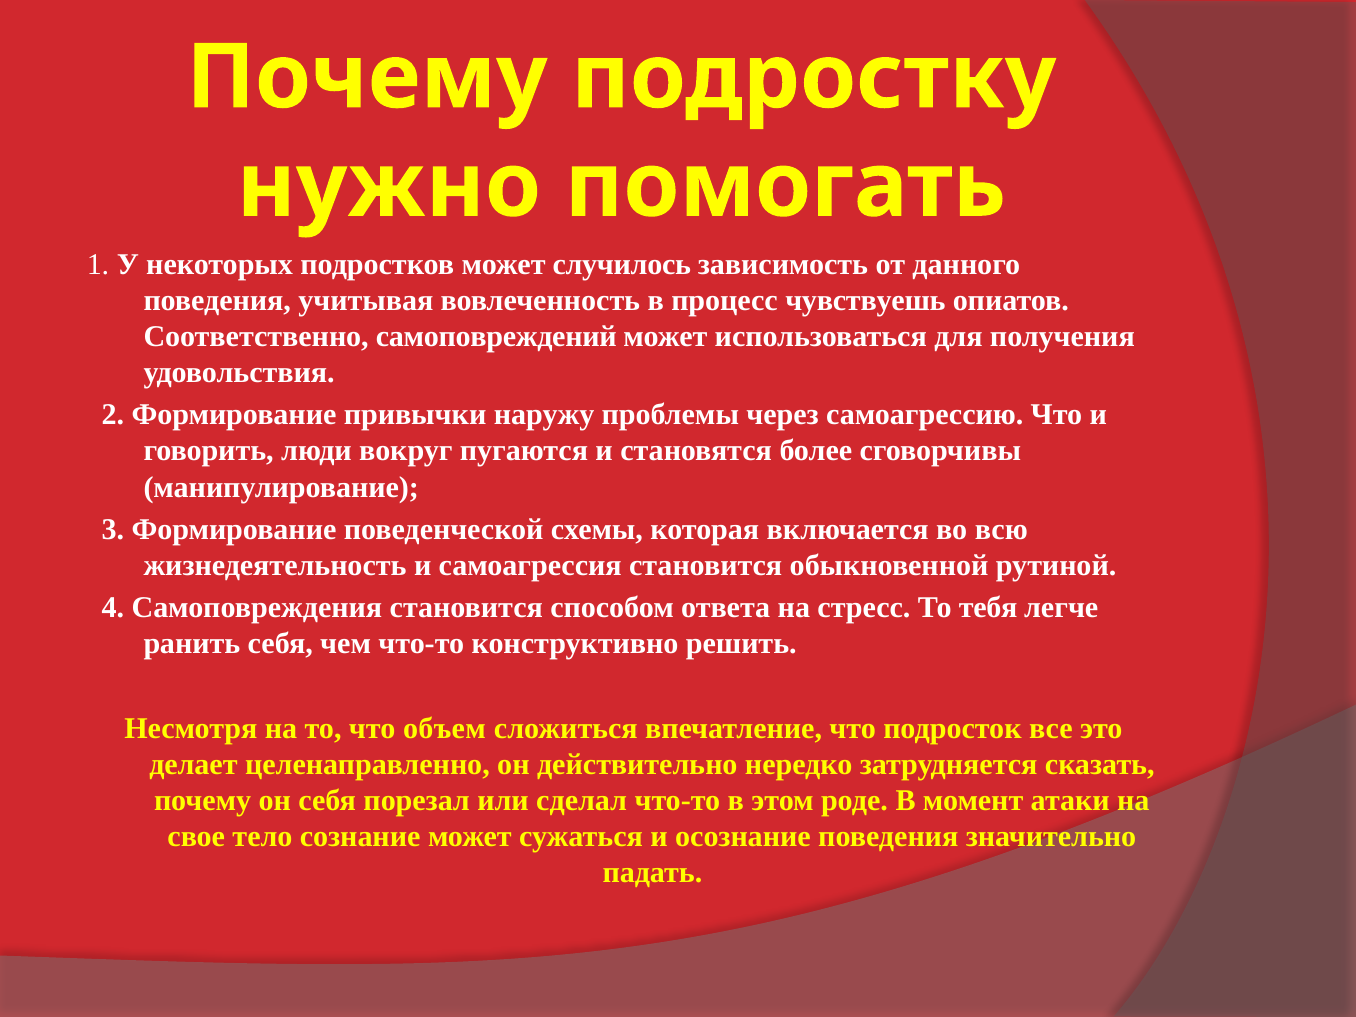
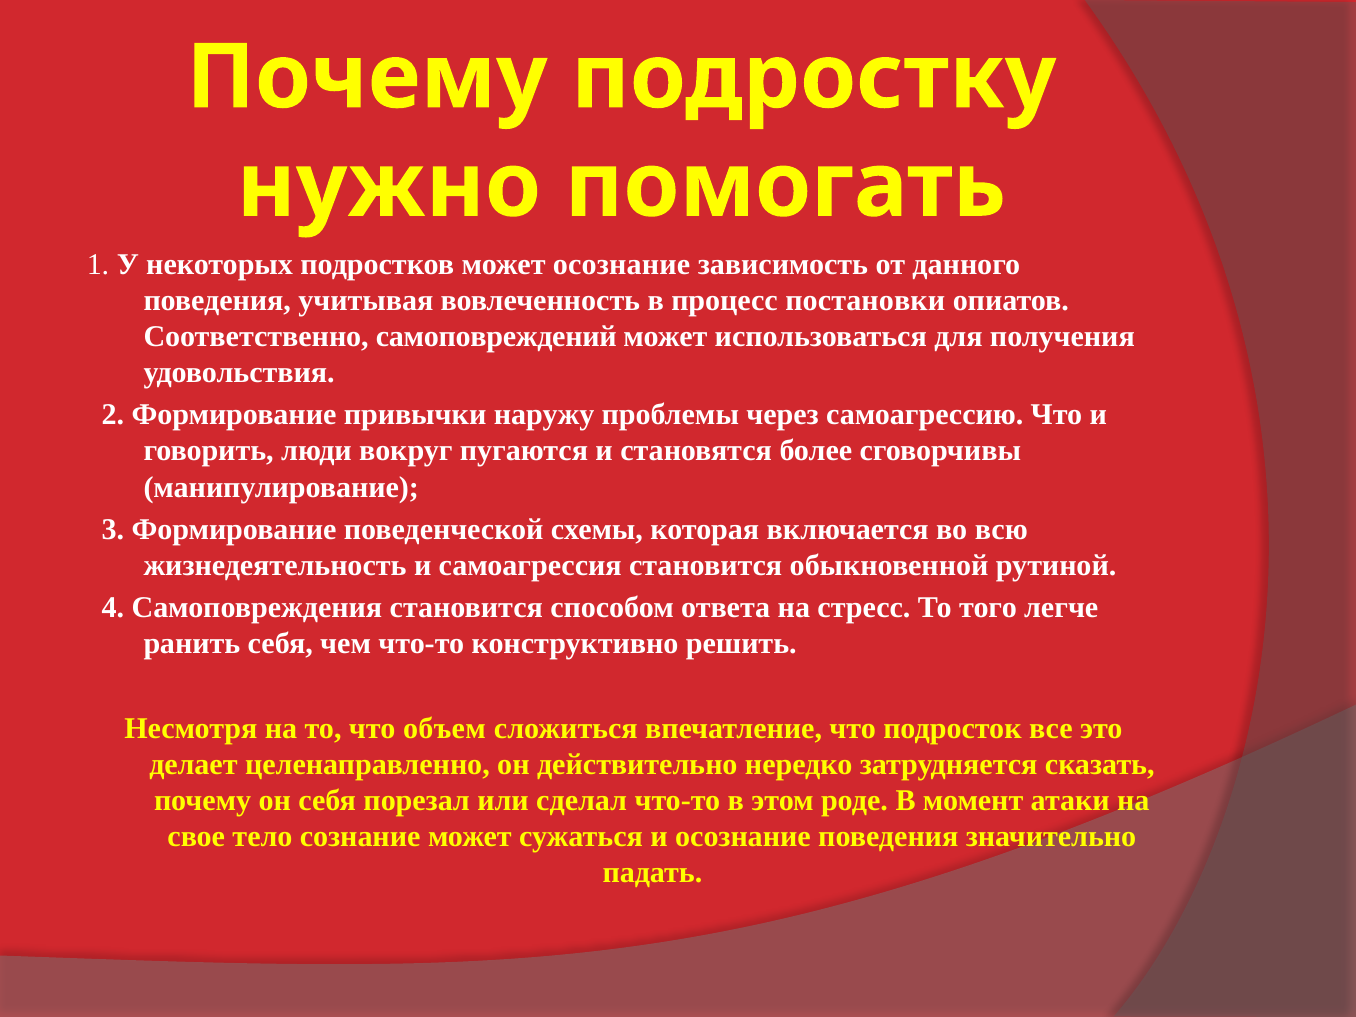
случилось at (622, 264): случилось -> осознание
чувствуешь: чувствуешь -> постановки
тебя: тебя -> того
